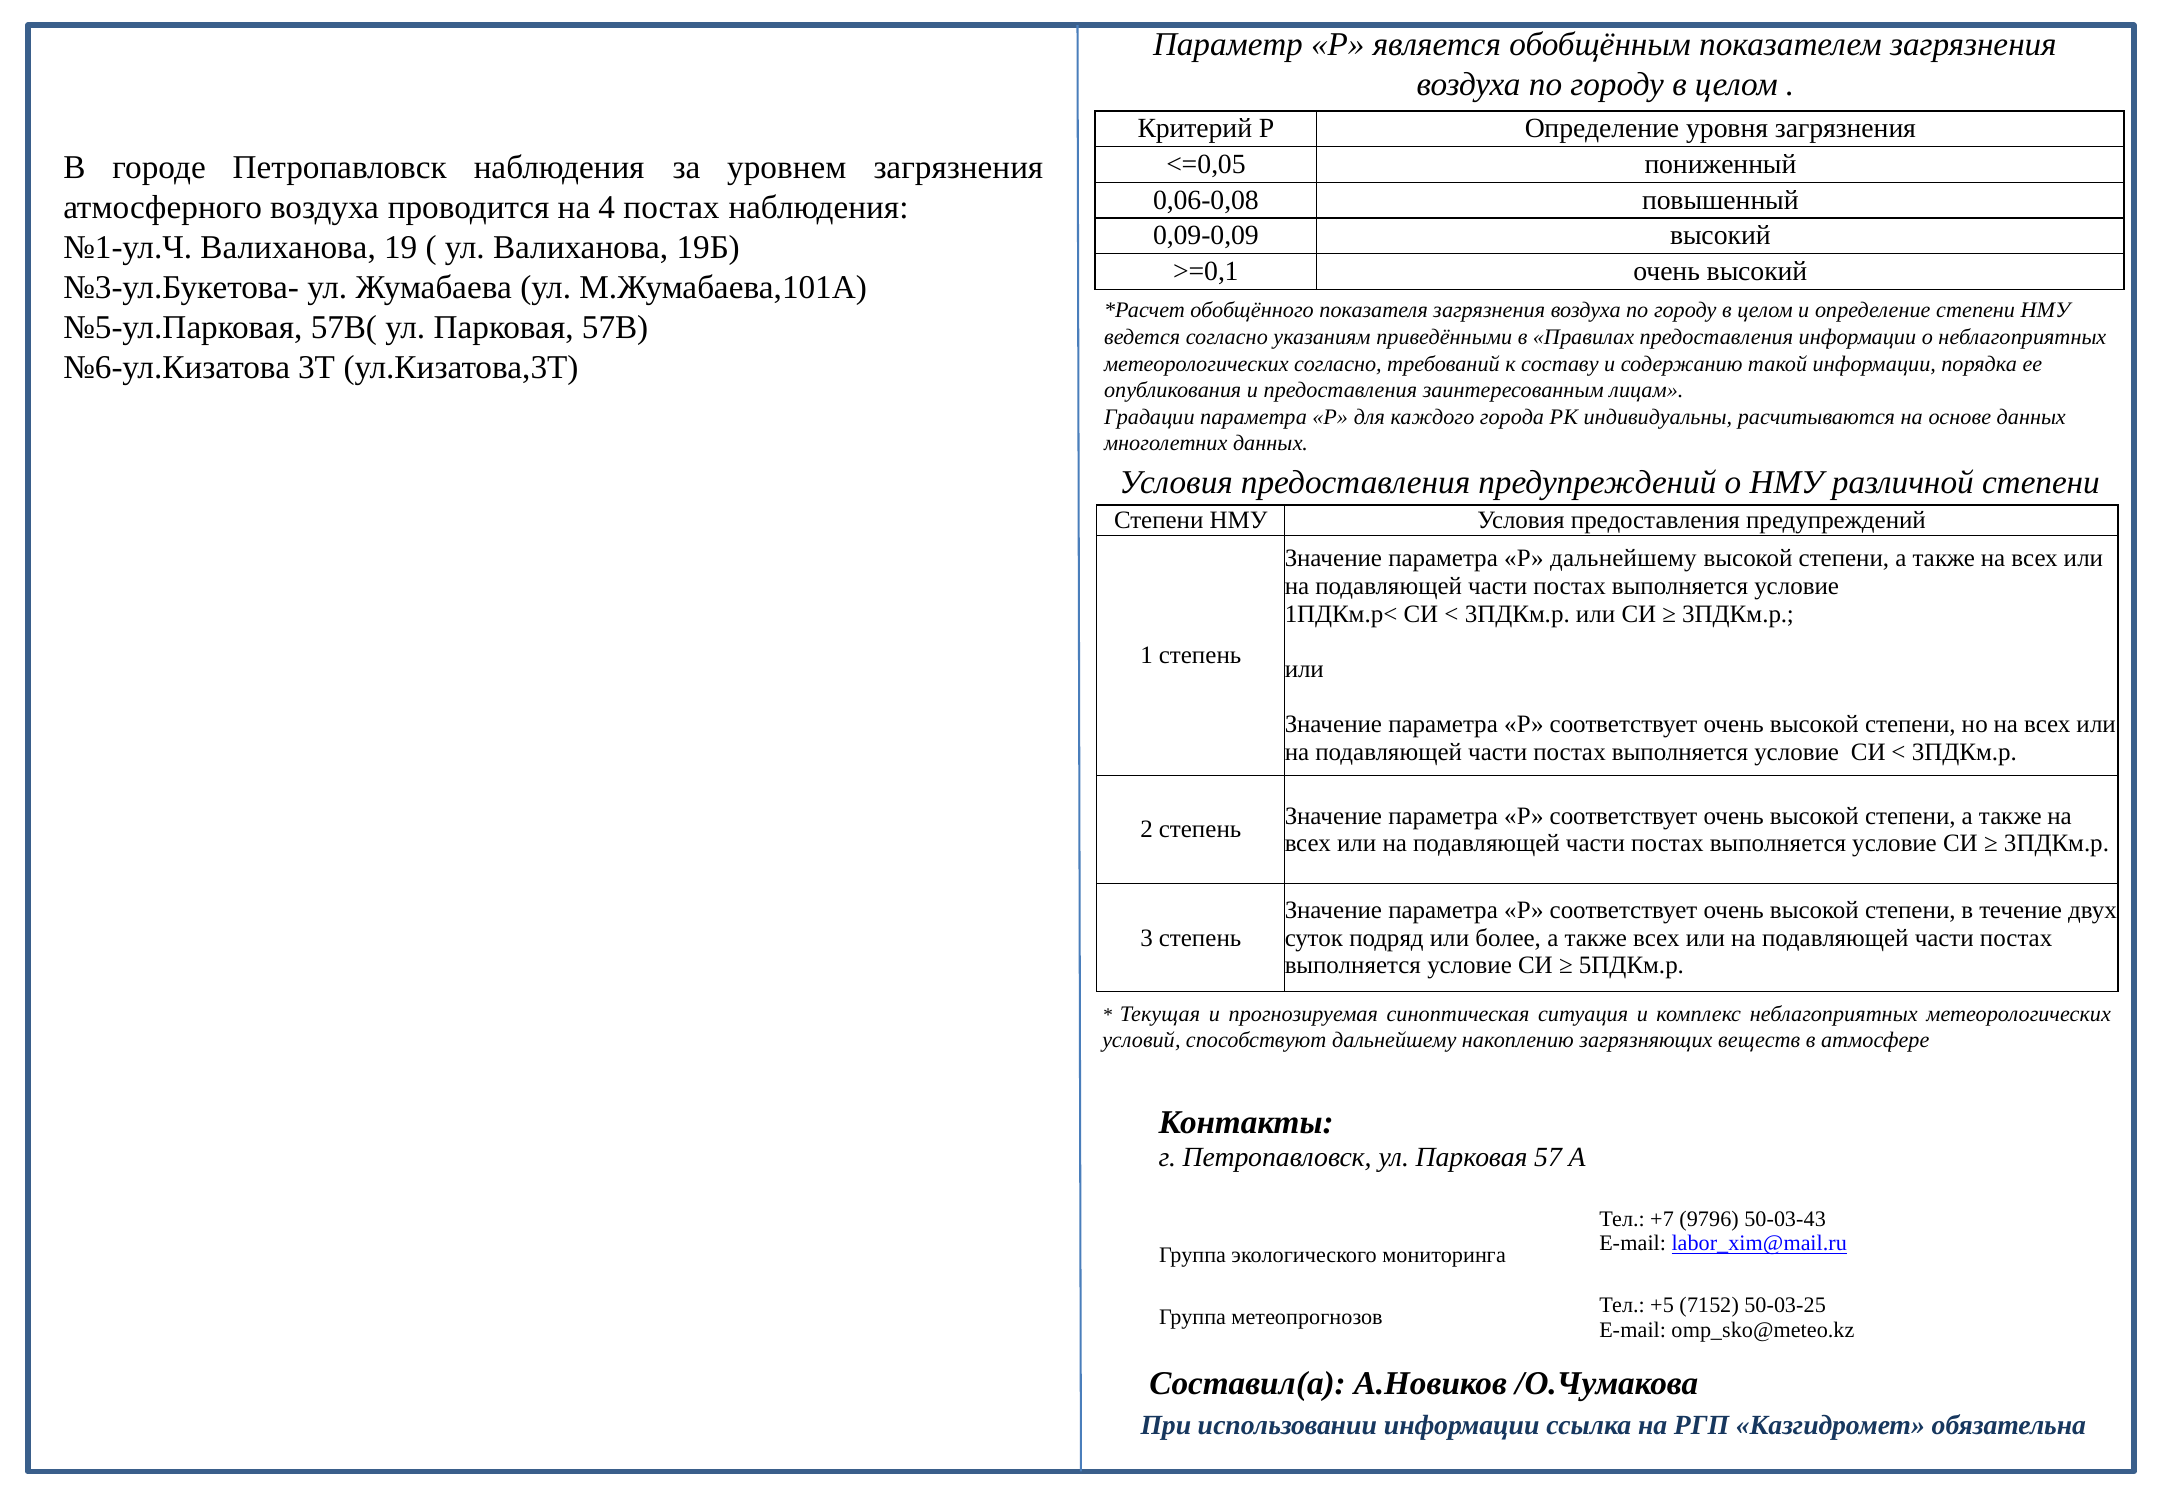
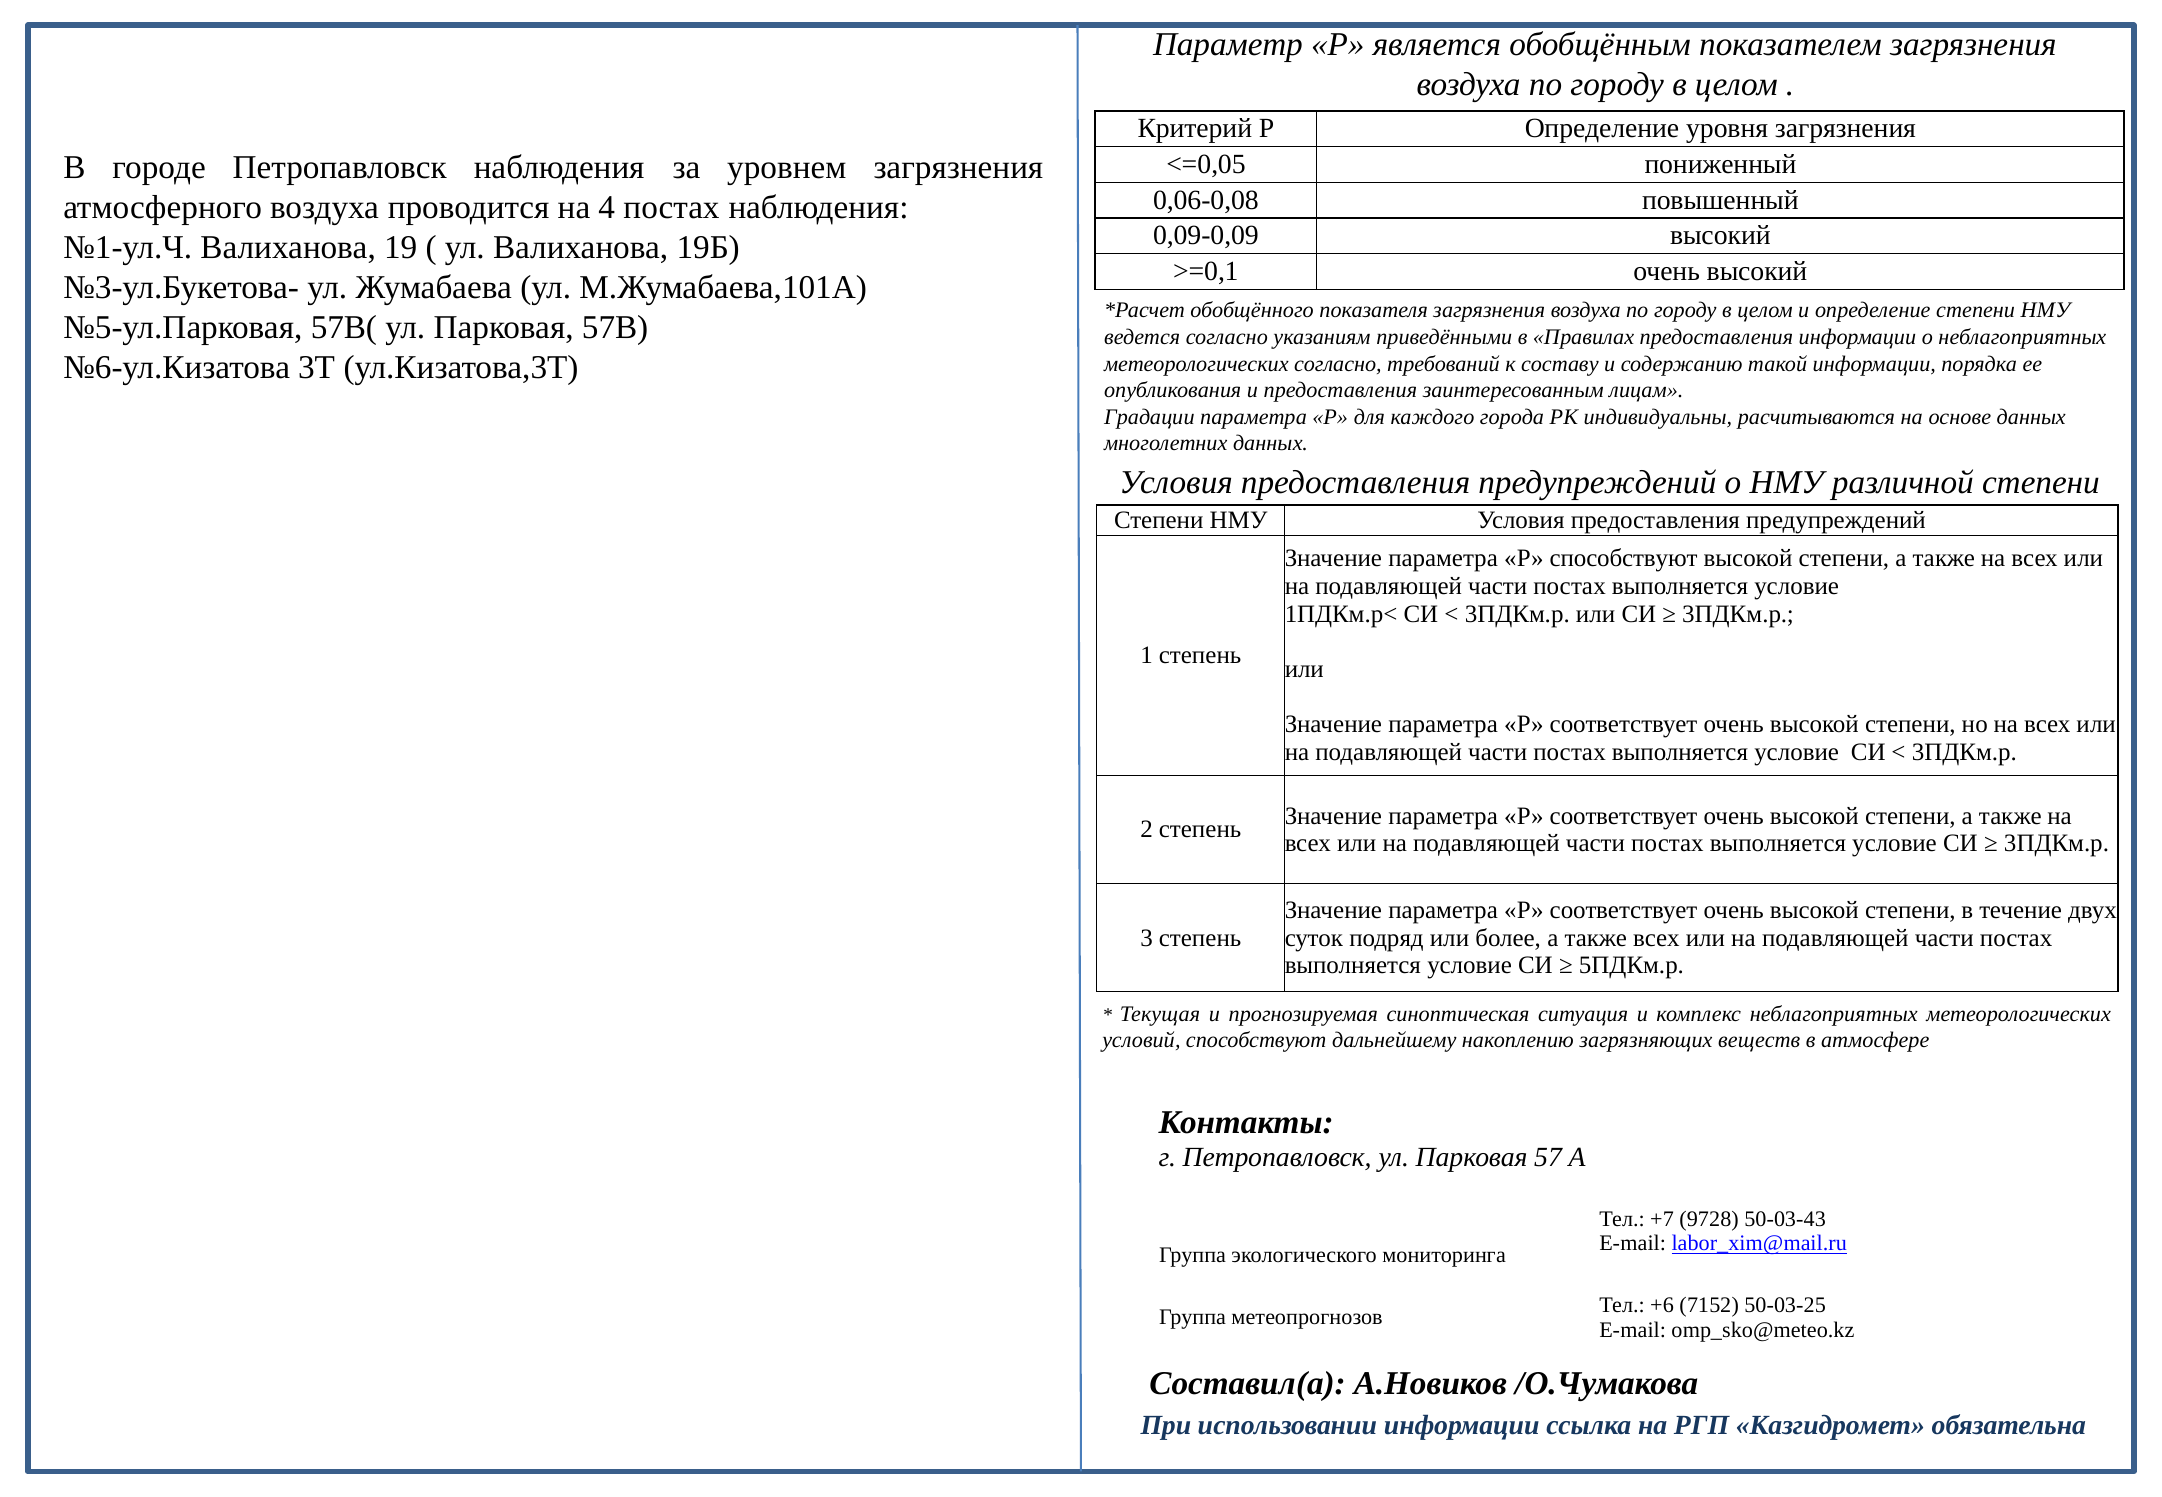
Р дальнейшему: дальнейшему -> способствуют
9796: 9796 -> 9728
+5: +5 -> +6
